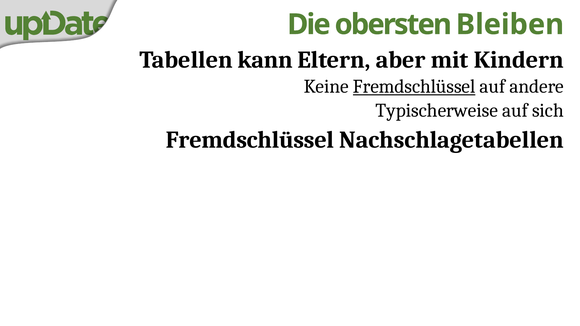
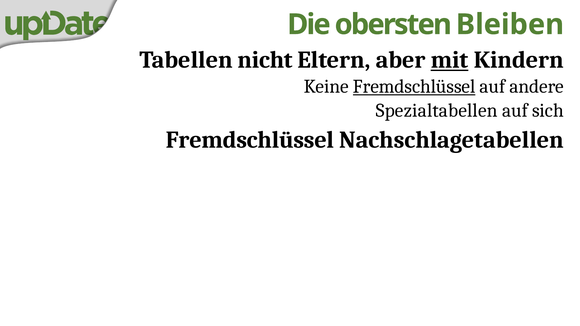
kann: kann -> nicht
mit underline: none -> present
Typischerweise: Typischerweise -> Spezialtabellen
